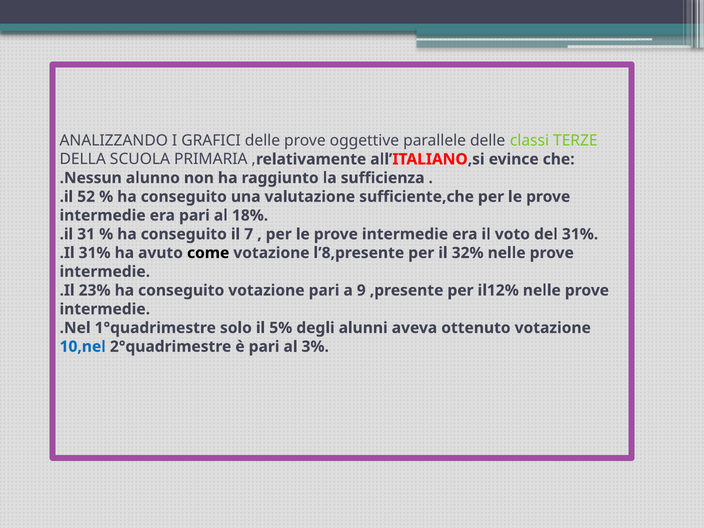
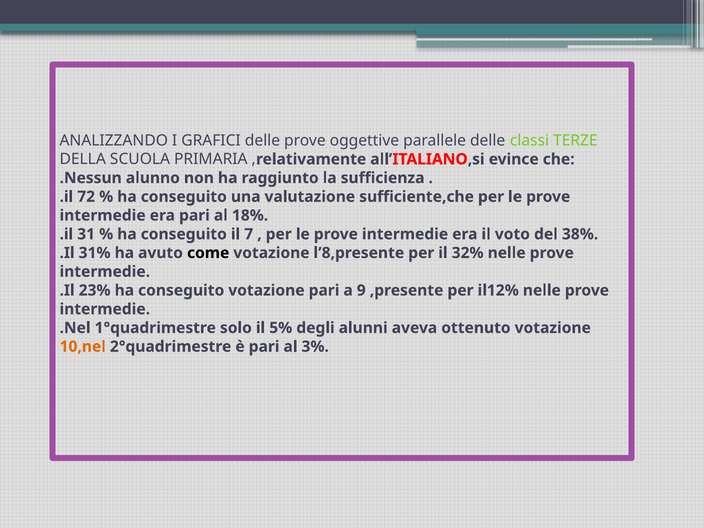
52: 52 -> 72
del 31%: 31% -> 38%
10,nel colour: blue -> orange
